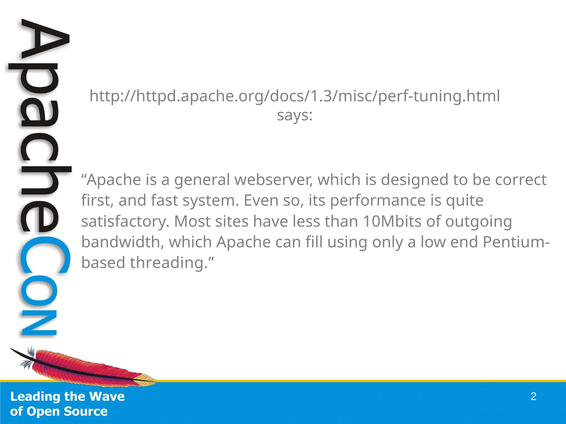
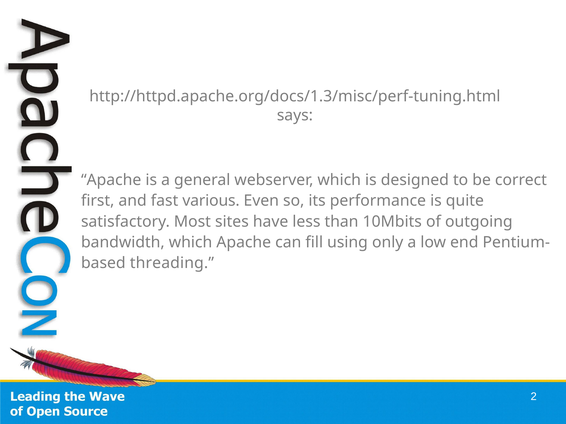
system: system -> various
